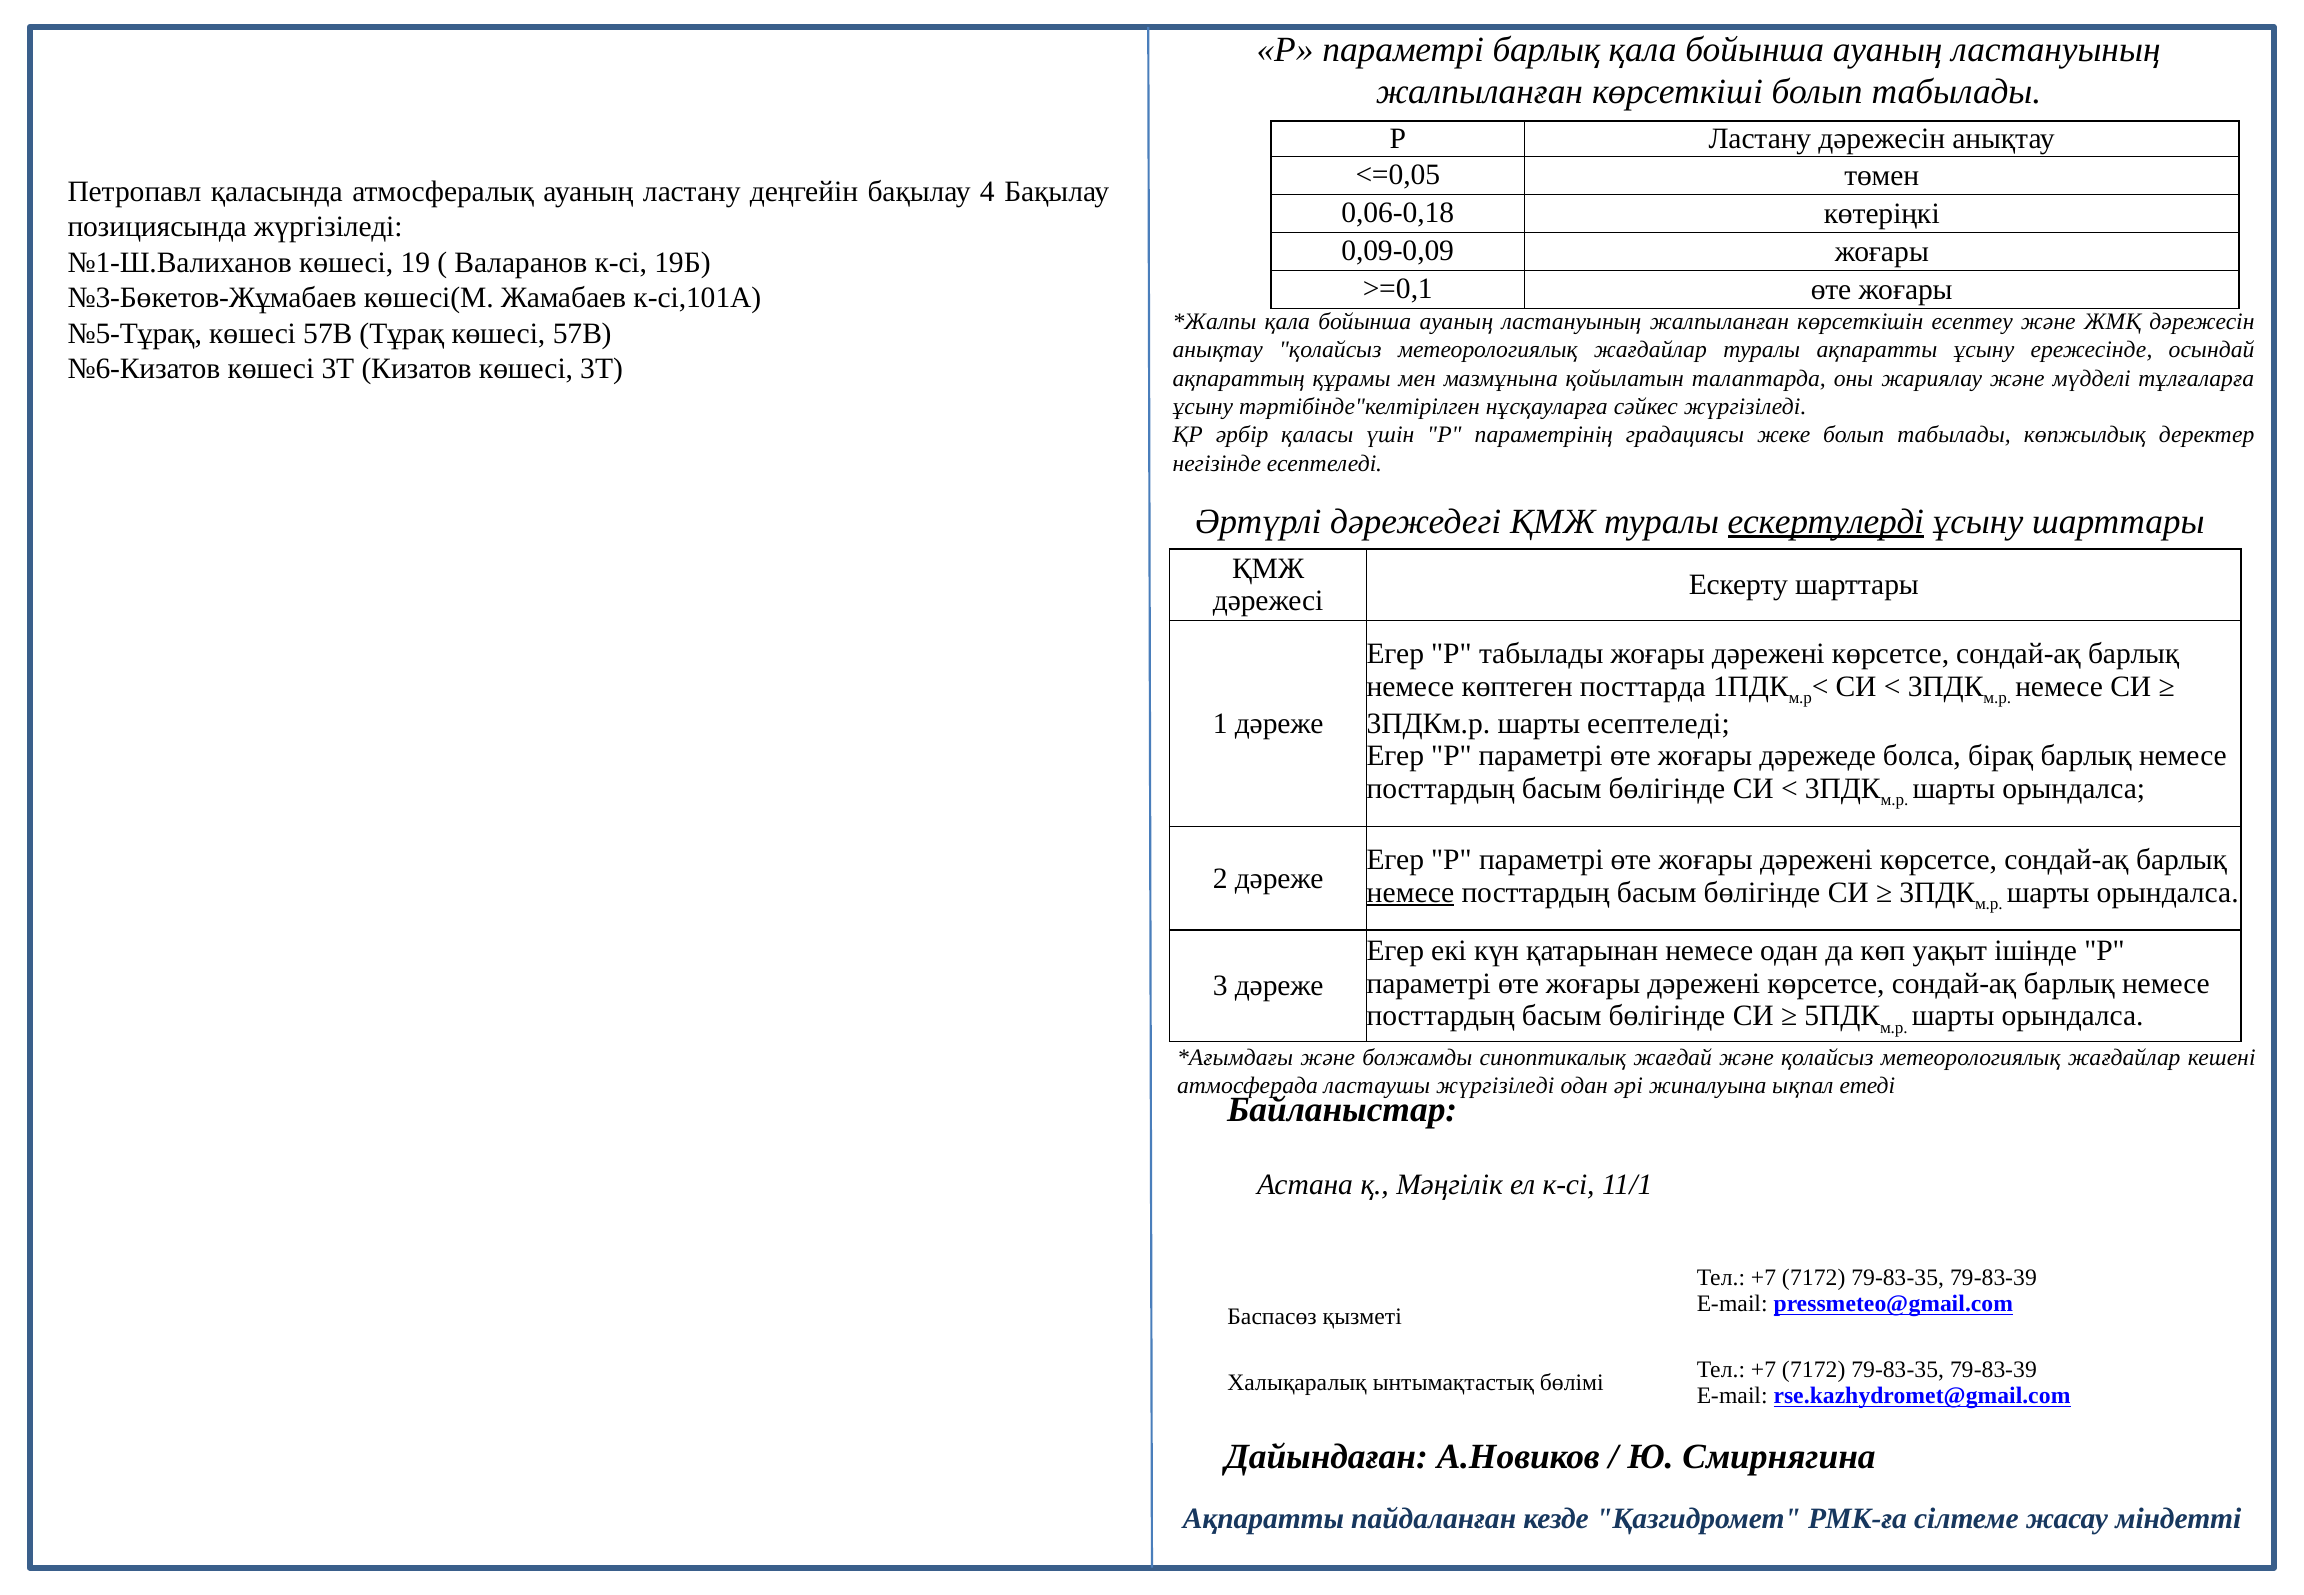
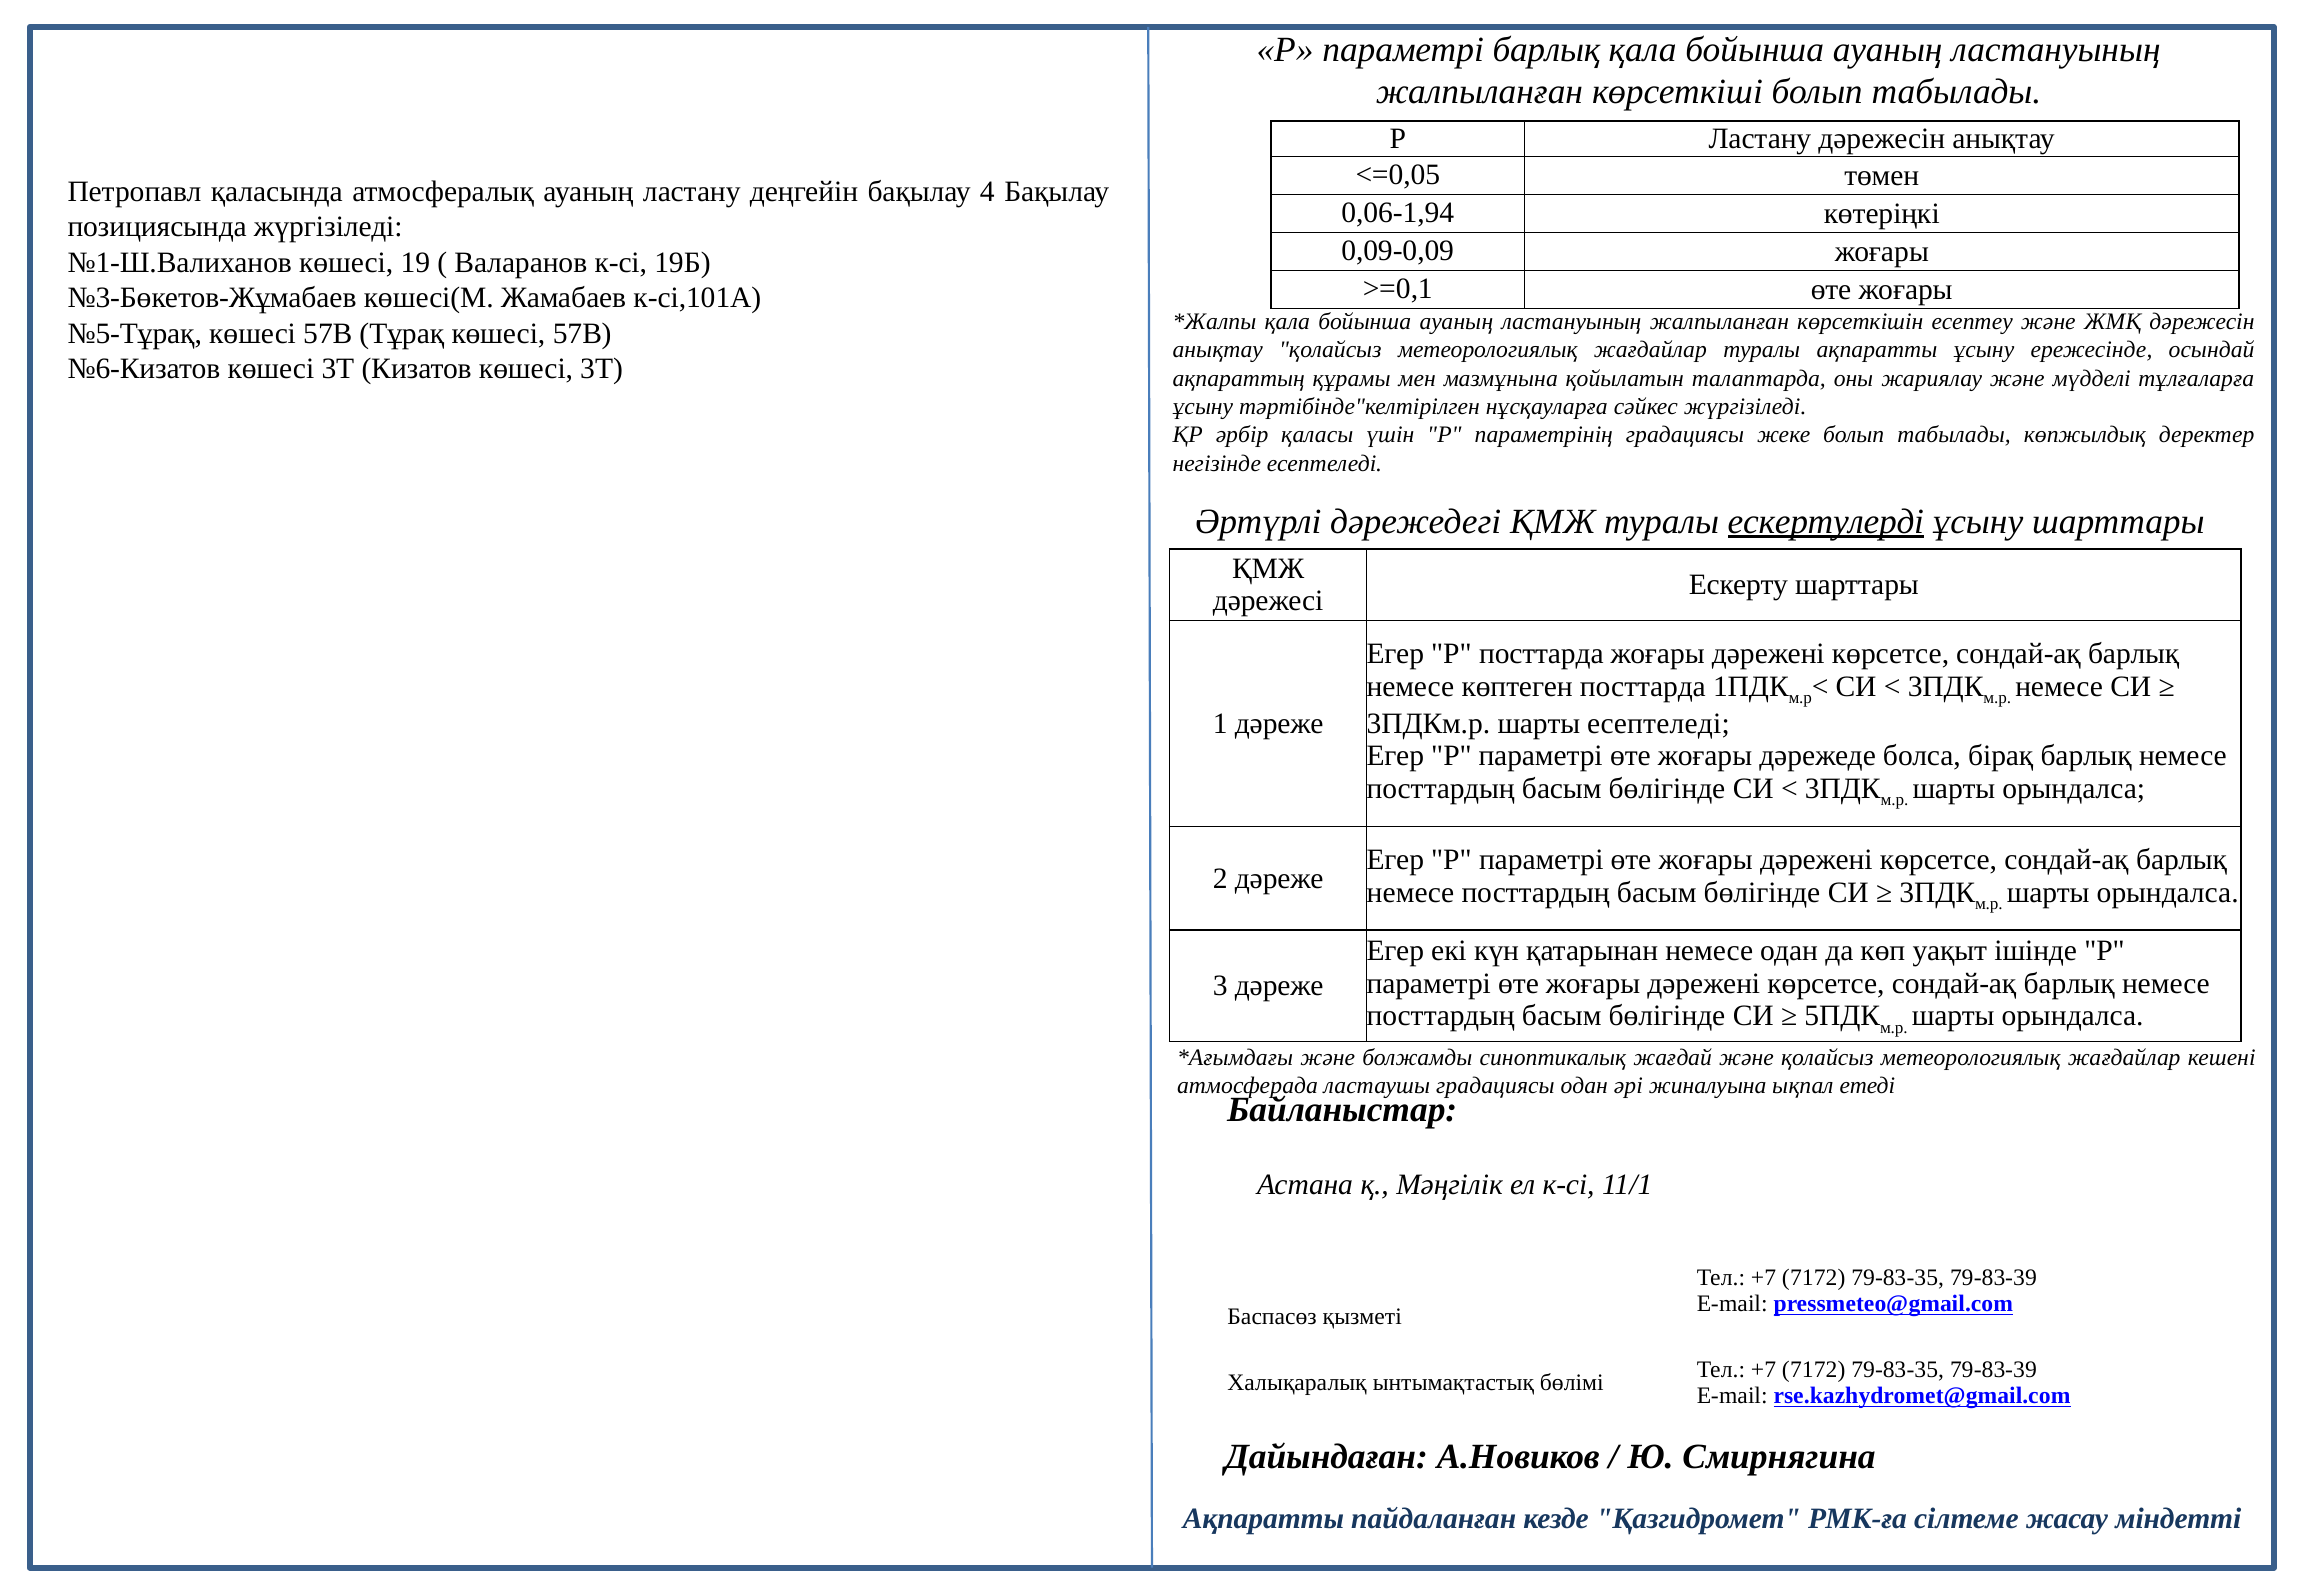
0,06-0,18: 0,06-0,18 -> 0,06-1,94
Р табылады: табылады -> посттарда
немесе at (1410, 892) underline: present -> none
ластаушы жүргізіледі: жүргізіледі -> градациясы
